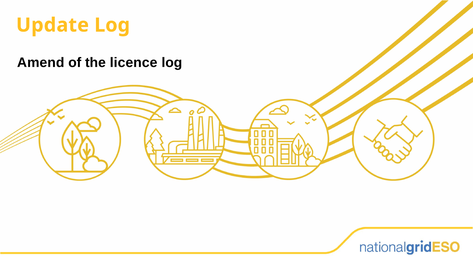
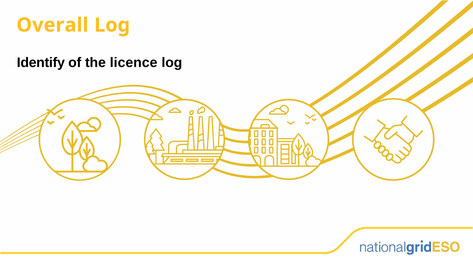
Update: Update -> Overall
Amend: Amend -> Identify
